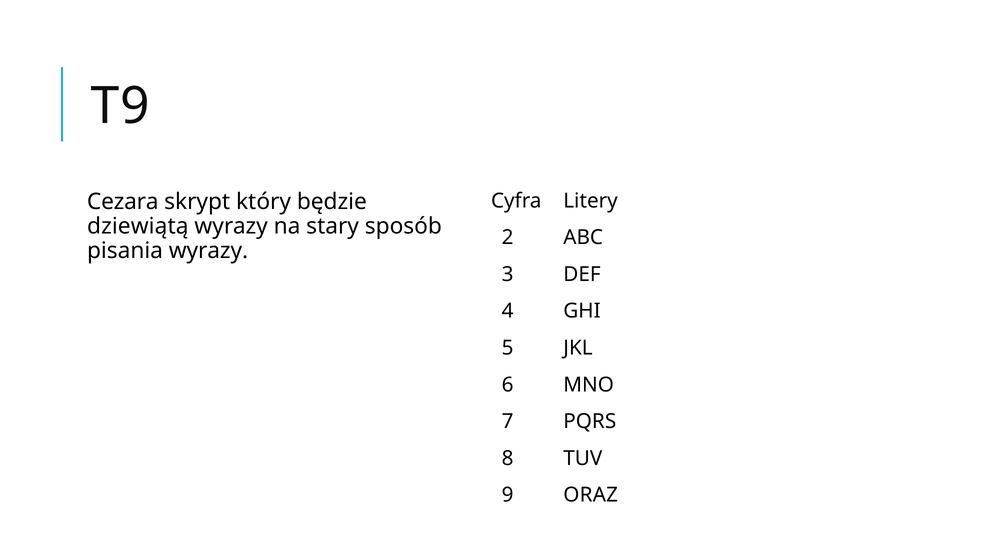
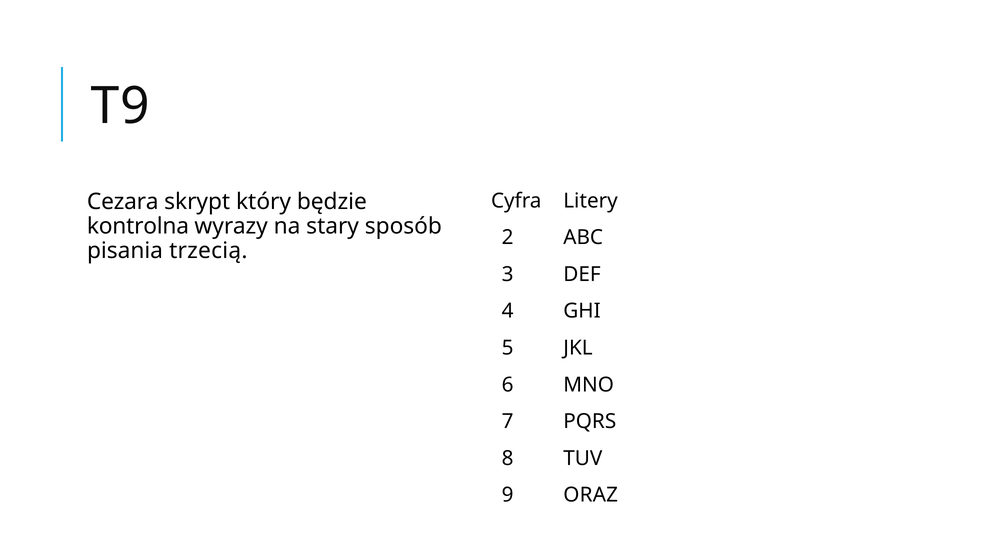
dziewiątą: dziewiątą -> kontrolna
pisania wyrazy: wyrazy -> trzecią
